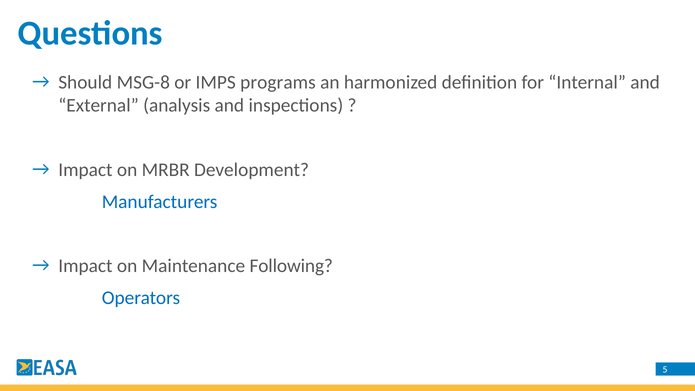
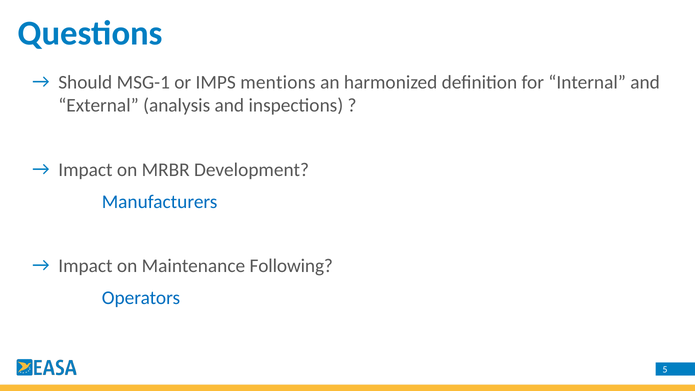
MSG-8: MSG-8 -> MSG-1
programs: programs -> mentions
